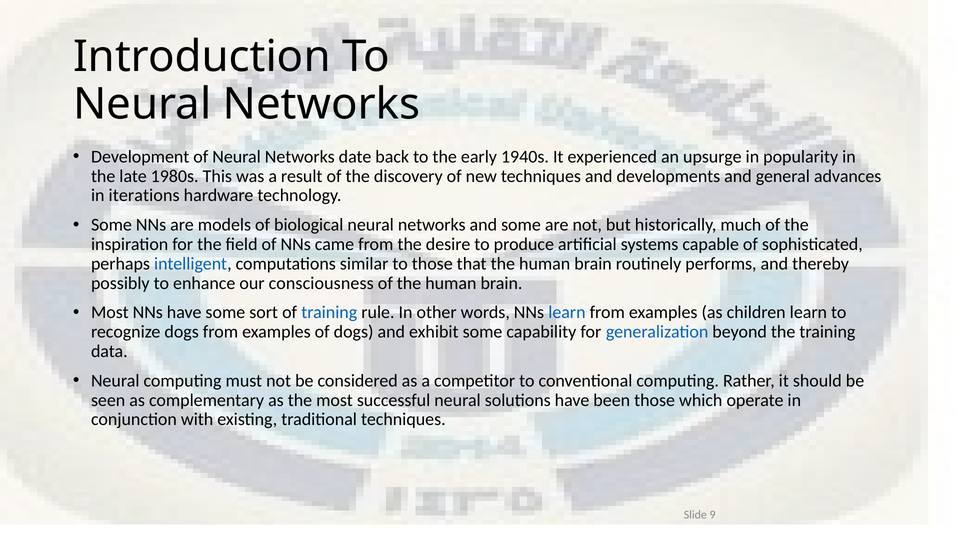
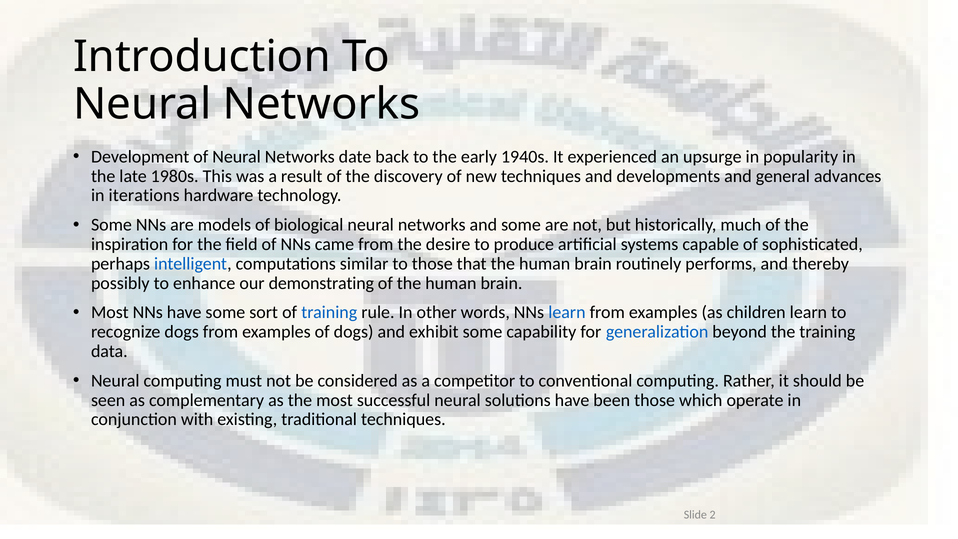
consciousness: consciousness -> demonstrating
9: 9 -> 2
